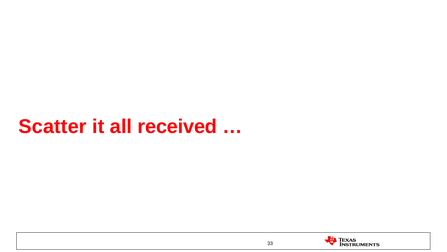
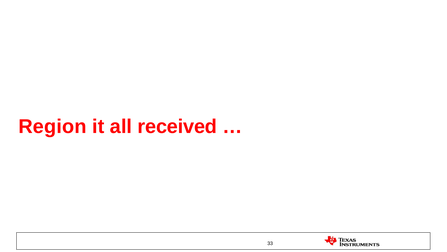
Scatter: Scatter -> Region
